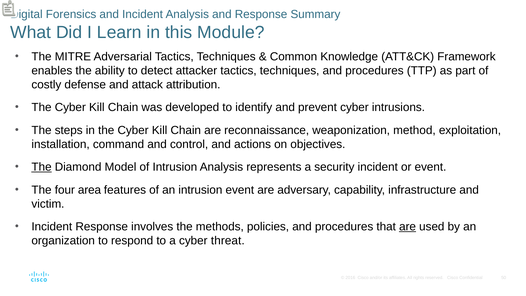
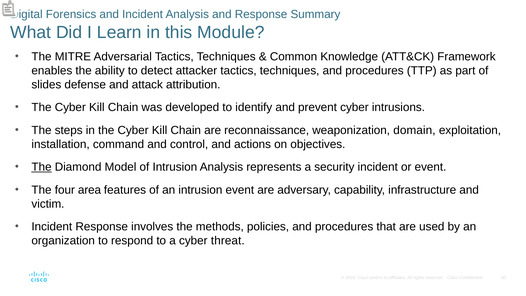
costly: costly -> slides
method: method -> domain
are at (408, 227) underline: present -> none
